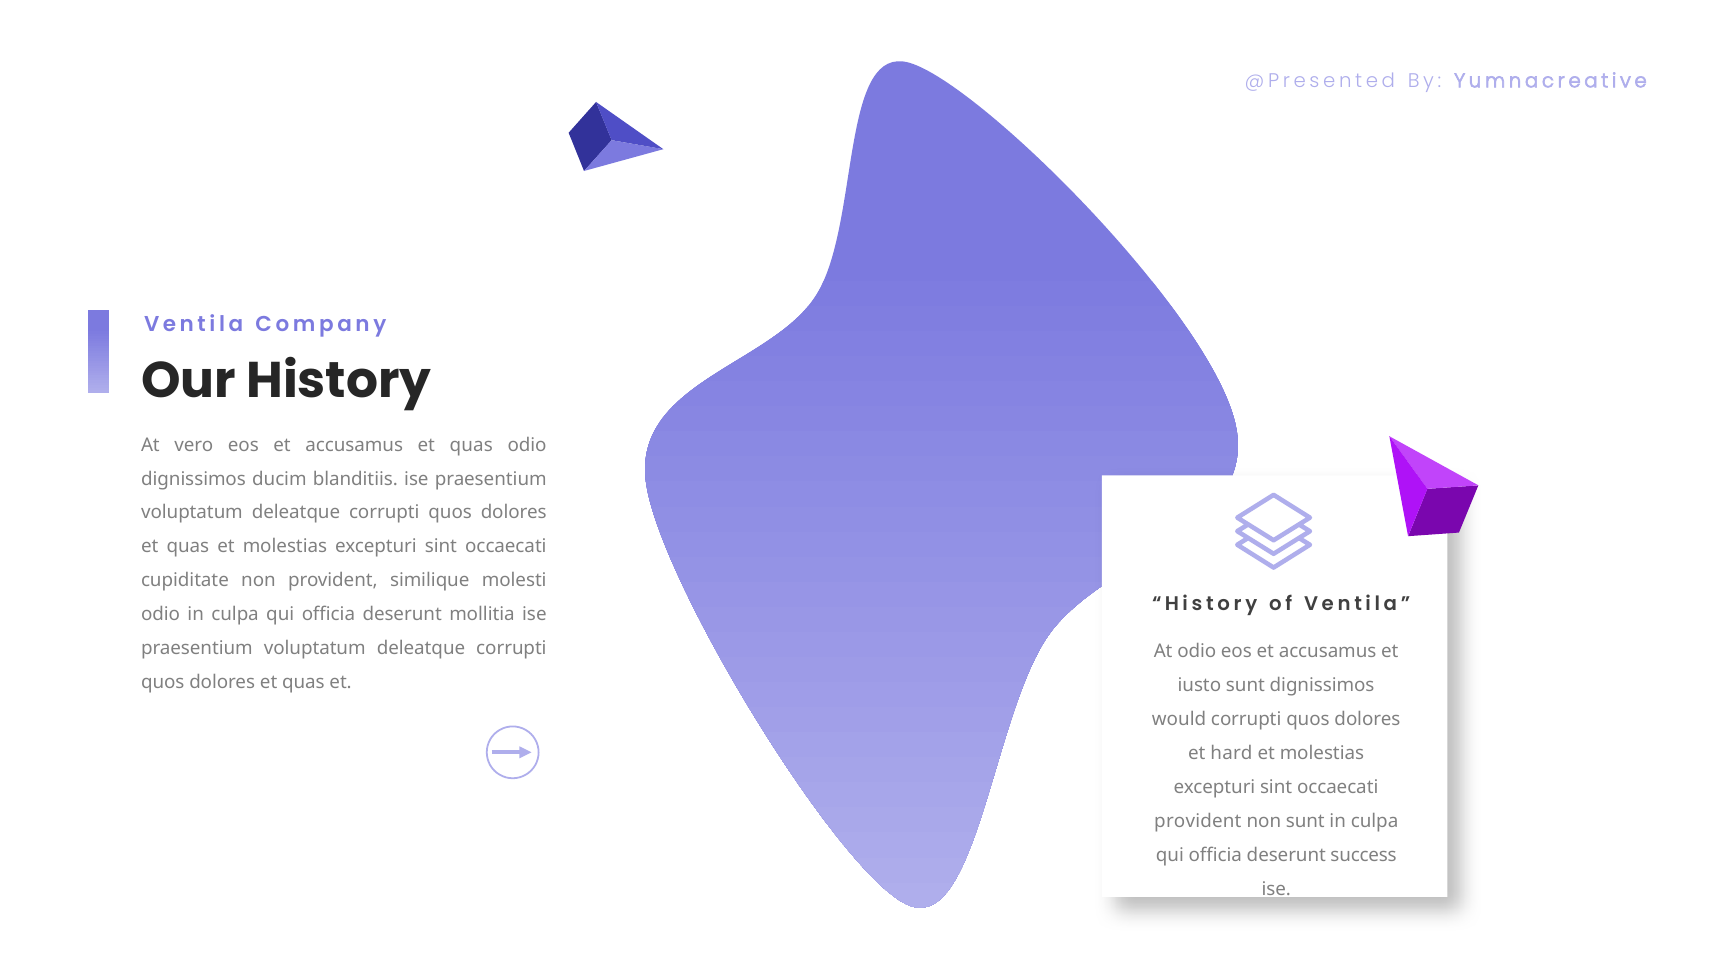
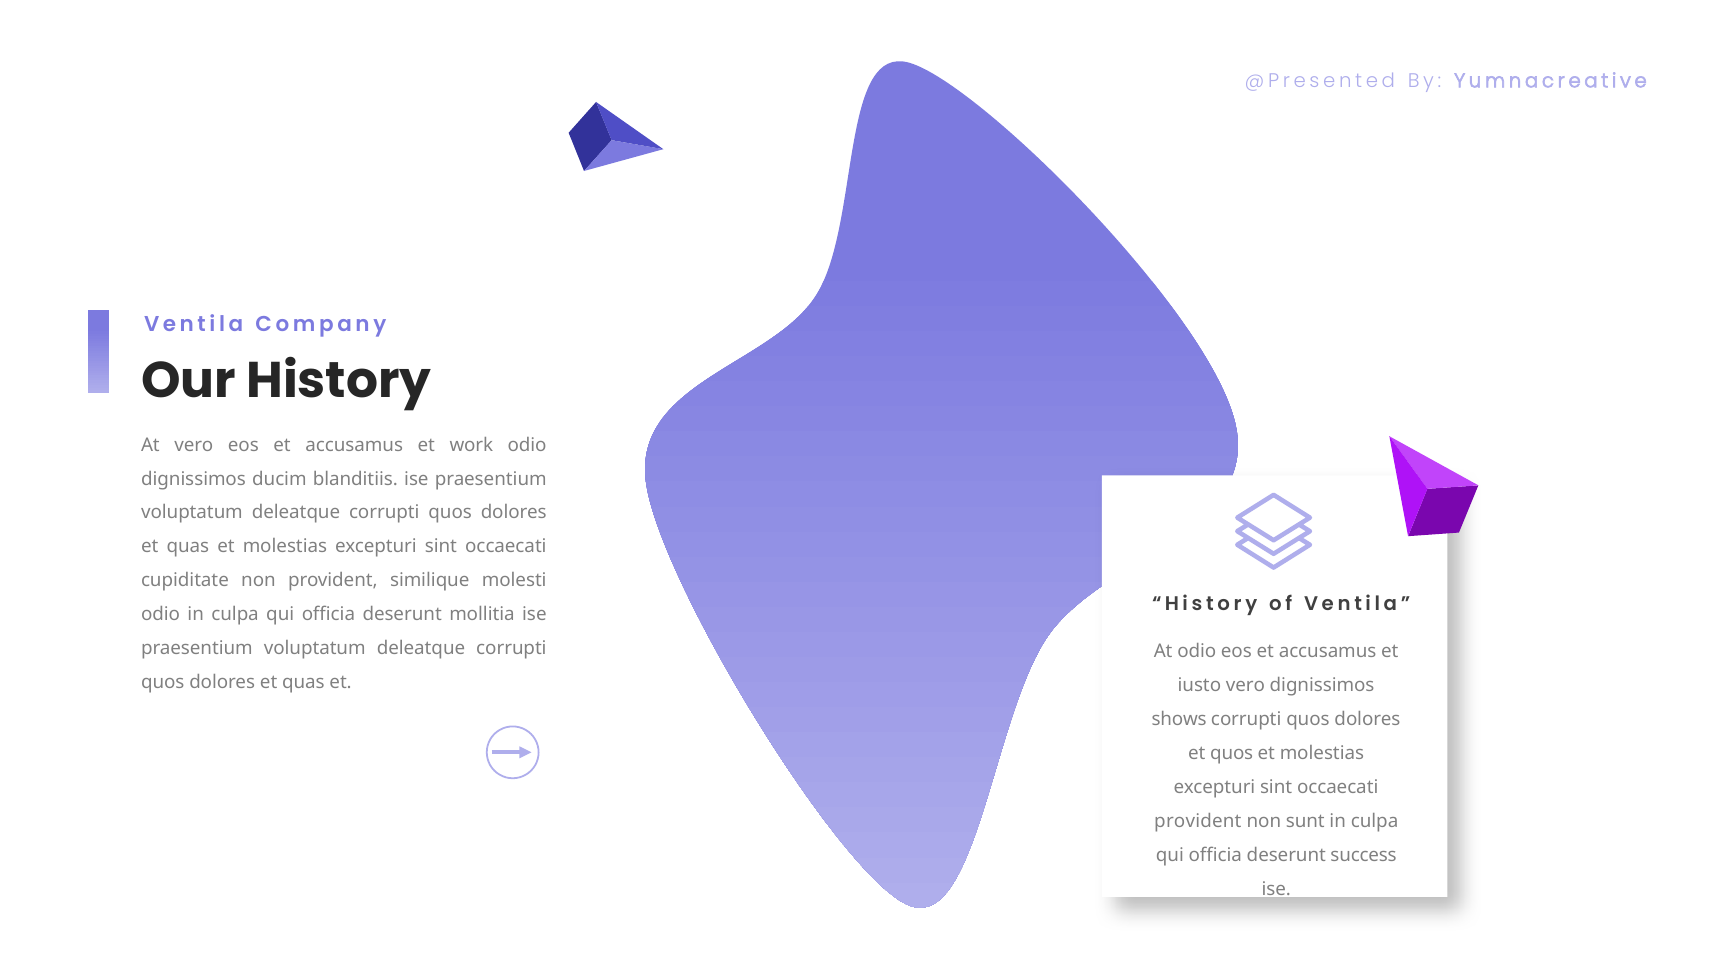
accusamus et quas: quas -> work
iusto sunt: sunt -> vero
would: would -> shows
et hard: hard -> quos
